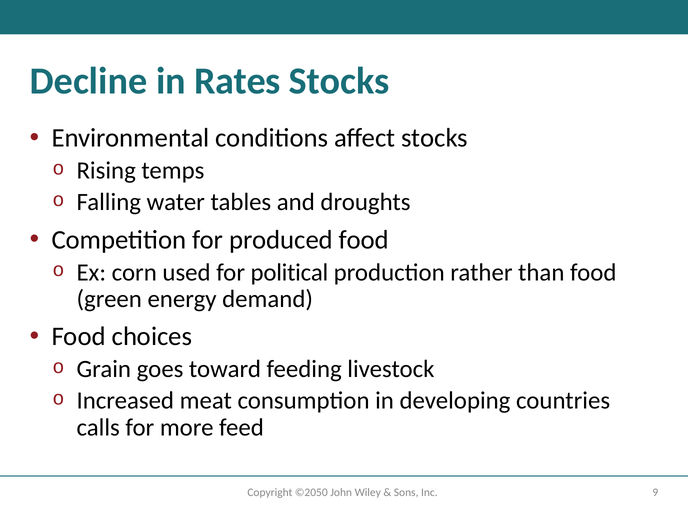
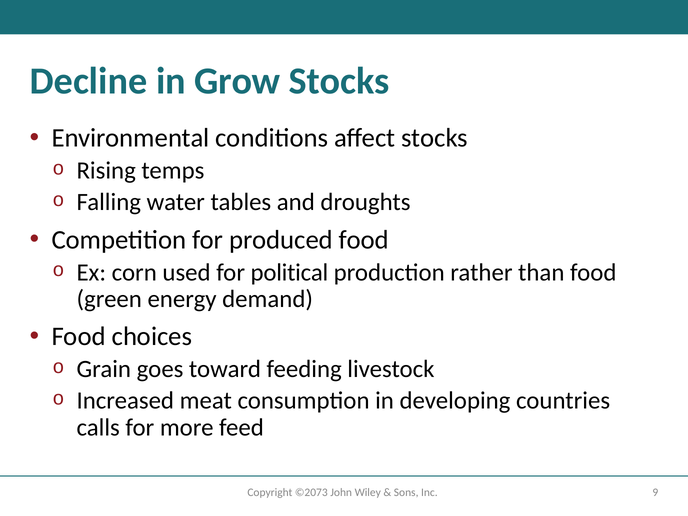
Rates: Rates -> Grow
©2050: ©2050 -> ©2073
